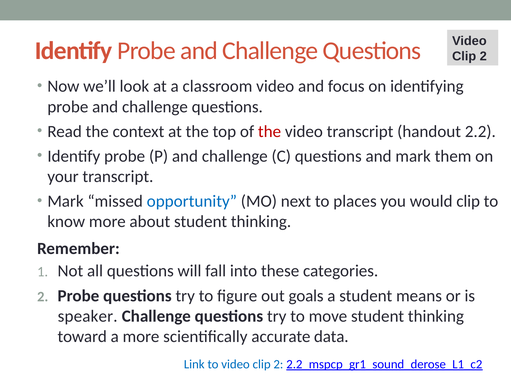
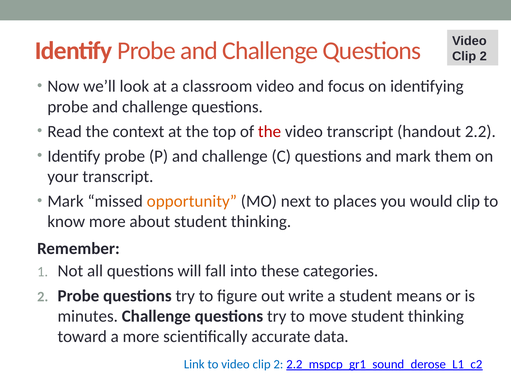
opportunity colour: blue -> orange
goals: goals -> write
speaker: speaker -> minutes
